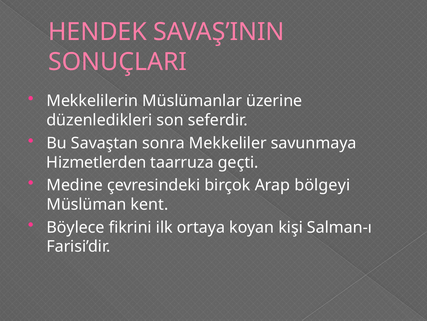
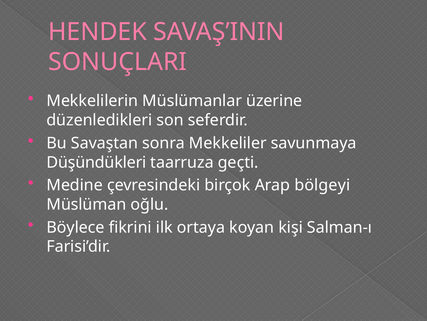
Hizmetlerden: Hizmetlerden -> Düşündükleri
kent: kent -> oğlu
